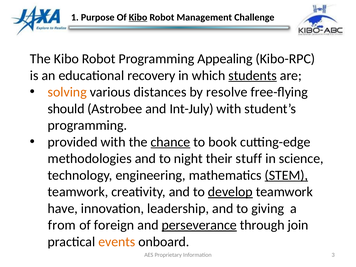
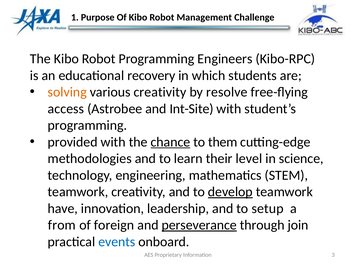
Kibo at (138, 17) underline: present -> none
Appealing: Appealing -> Engineers
students underline: present -> none
various distances: distances -> creativity
should: should -> access
Int-July: Int-July -> Int-Site
book: book -> them
night: night -> learn
stuff: stuff -> level
STEM underline: present -> none
giving: giving -> setup
events colour: orange -> blue
